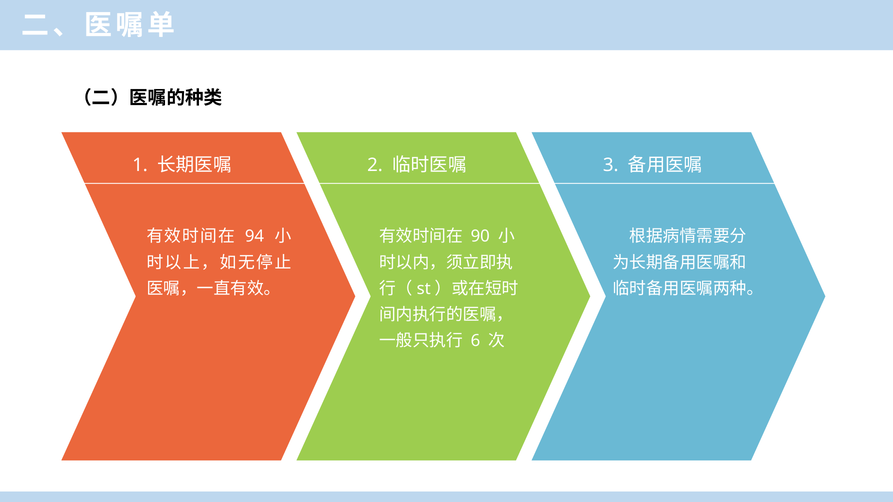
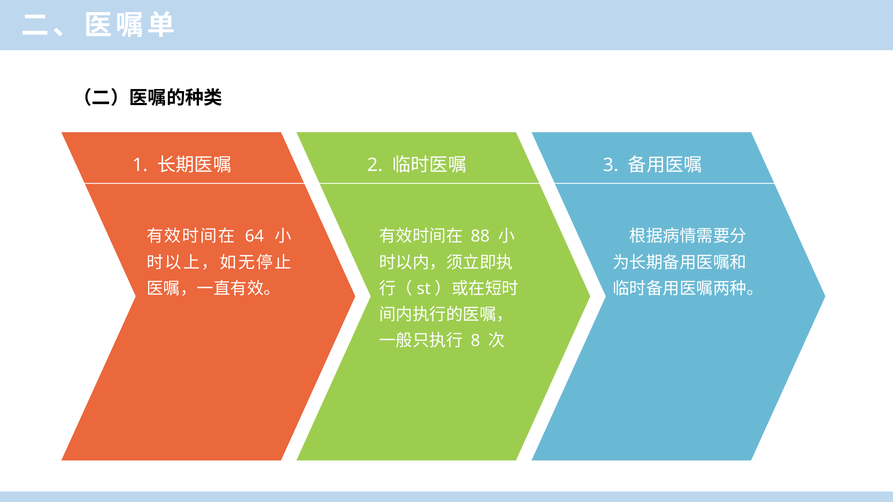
94: 94 -> 64
90: 90 -> 88
6: 6 -> 8
